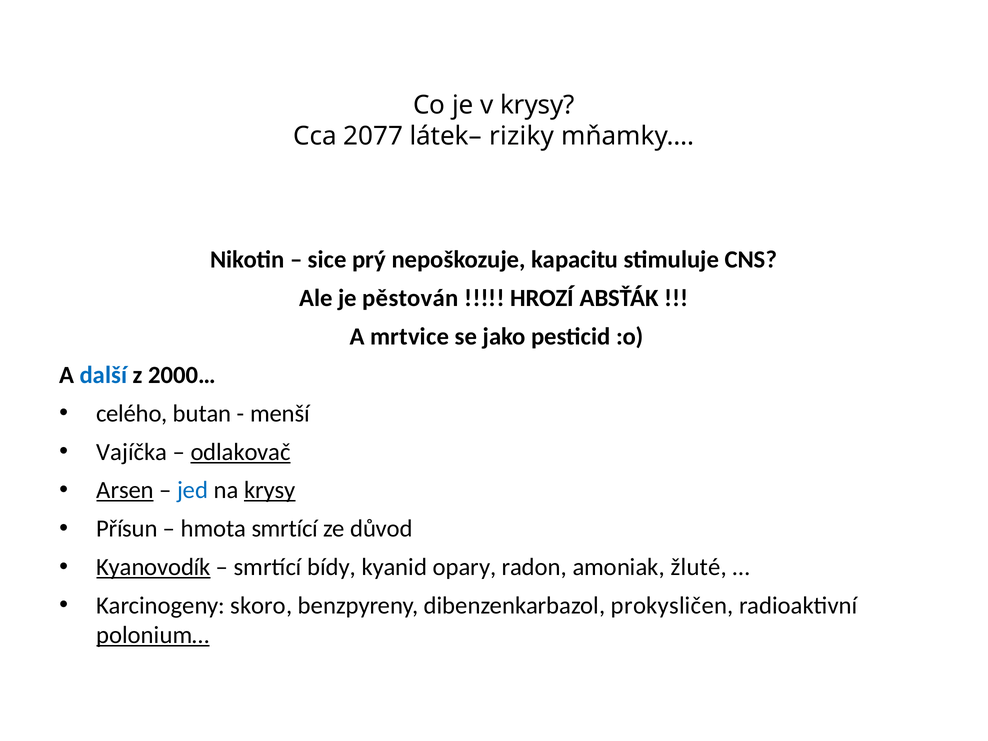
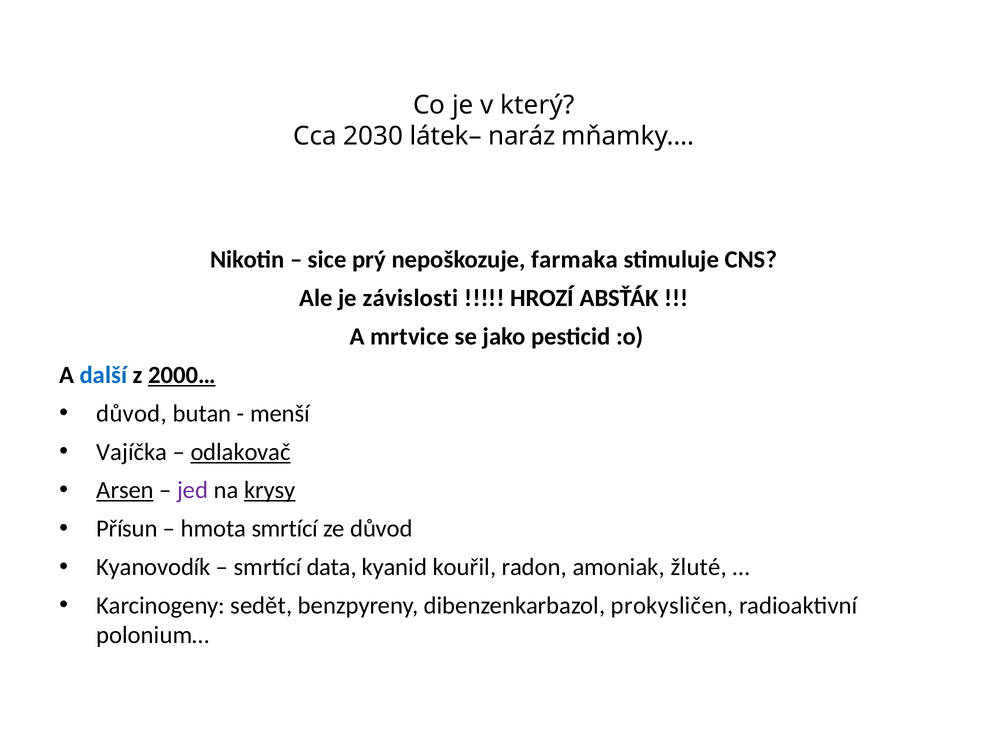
v krysy: krysy -> který
2077: 2077 -> 2030
riziky: riziky -> naráz
kapacitu: kapacitu -> farmaka
pěstován: pěstován -> závislosti
2000… underline: none -> present
celého at (132, 413): celého -> důvod
jed colour: blue -> purple
Kyanovodík underline: present -> none
bídy: bídy -> data
opary: opary -> kouřil
skoro: skoro -> sedět
polonium… underline: present -> none
